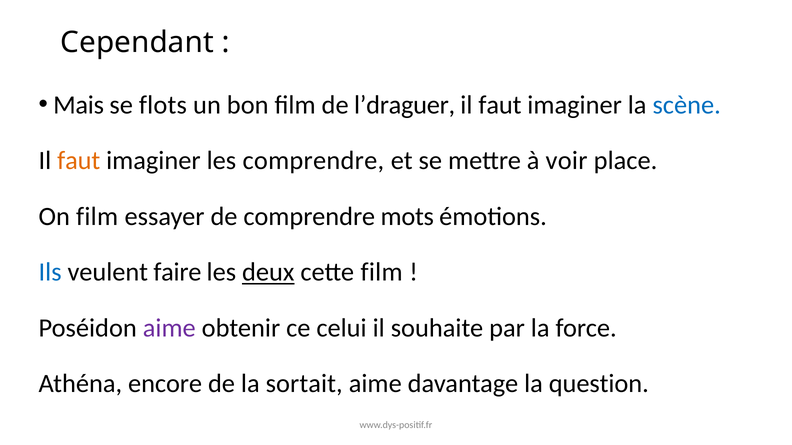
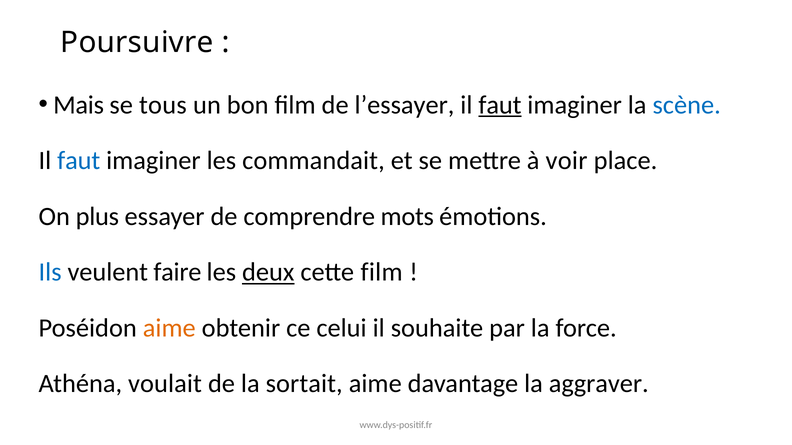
Cependant: Cependant -> Poursuivre
flots: flots -> tous
l’draguer: l’draguer -> l’essayer
faut at (500, 105) underline: none -> present
faut at (79, 161) colour: orange -> blue
les comprendre: comprendre -> commandait
On film: film -> plus
aime at (169, 328) colour: purple -> orange
encore: encore -> voulait
question: question -> aggraver
